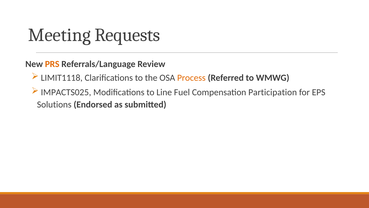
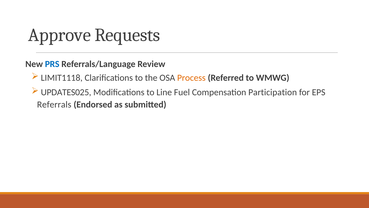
Meeting: Meeting -> Approve
PRS colour: orange -> blue
IMPACTS025: IMPACTS025 -> UPDATES025
Solutions: Solutions -> Referrals
